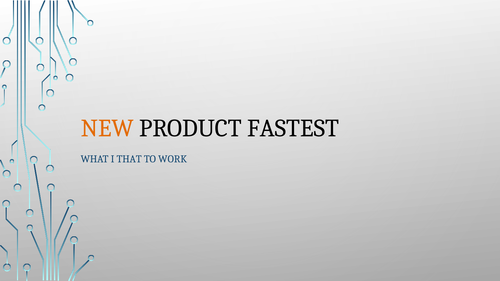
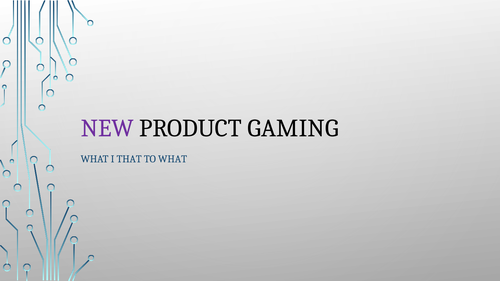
NEW colour: orange -> purple
FASTEST: FASTEST -> GAMING
TO WORK: WORK -> WHAT
